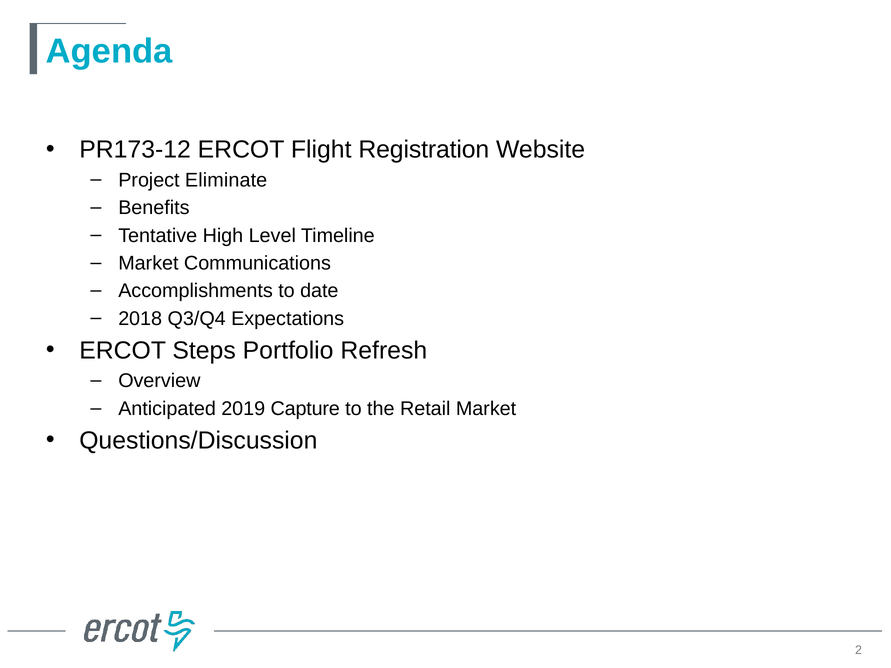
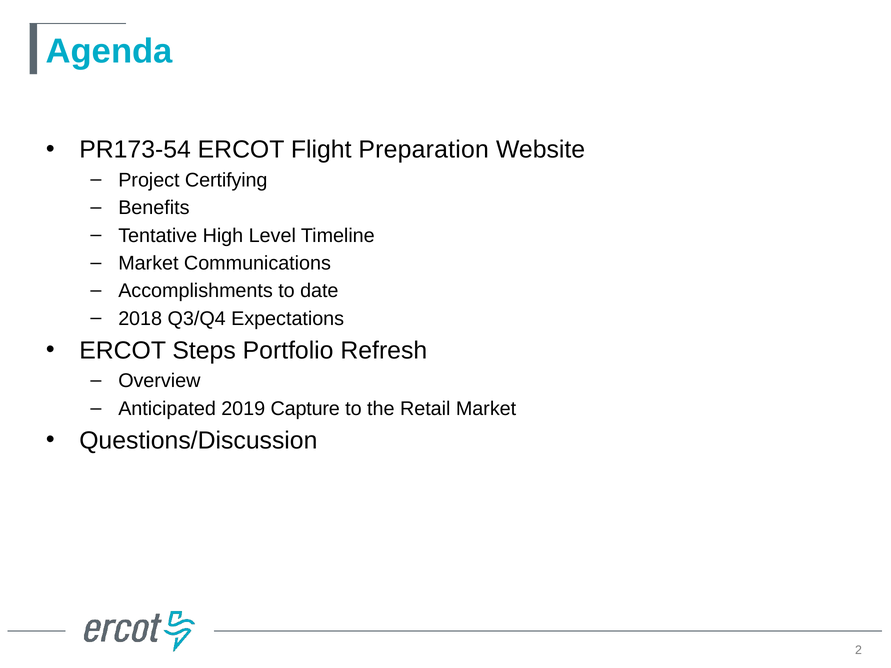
PR173-12: PR173-12 -> PR173-54
Registration: Registration -> Preparation
Eliminate: Eliminate -> Certifying
